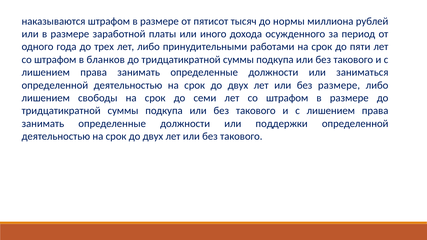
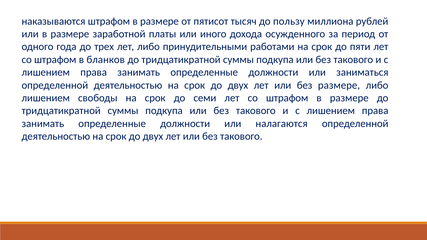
нормы: нормы -> пользу
поддержки: поддержки -> налагаются
